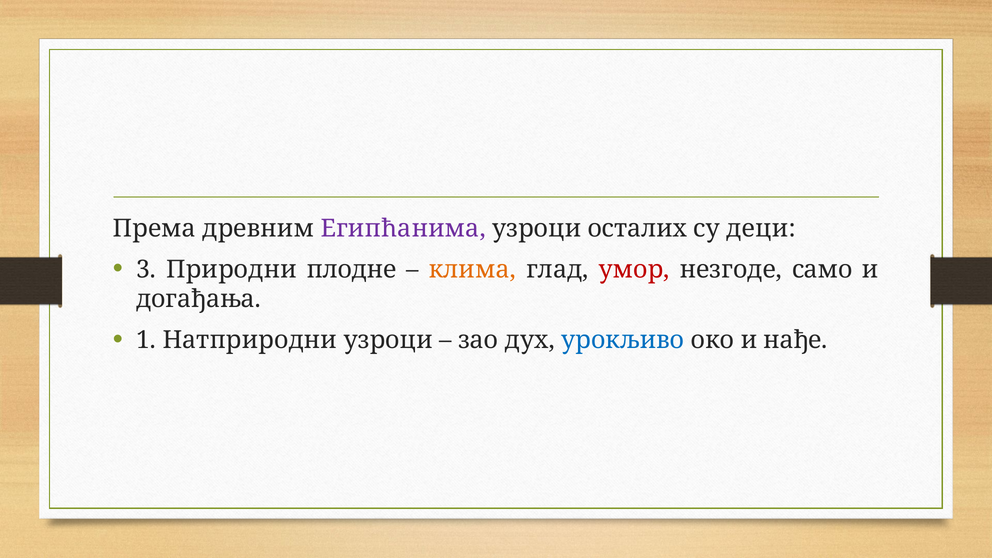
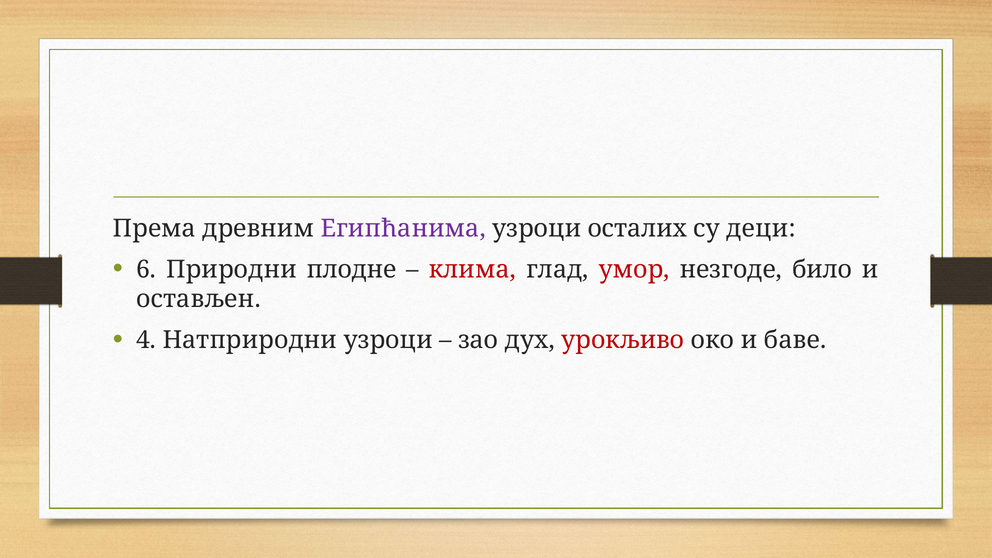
3: 3 -> 6
клима colour: orange -> red
само: само -> било
догађања: догађања -> остављен
1: 1 -> 4
урокљиво colour: blue -> red
нађе: нађе -> баве
